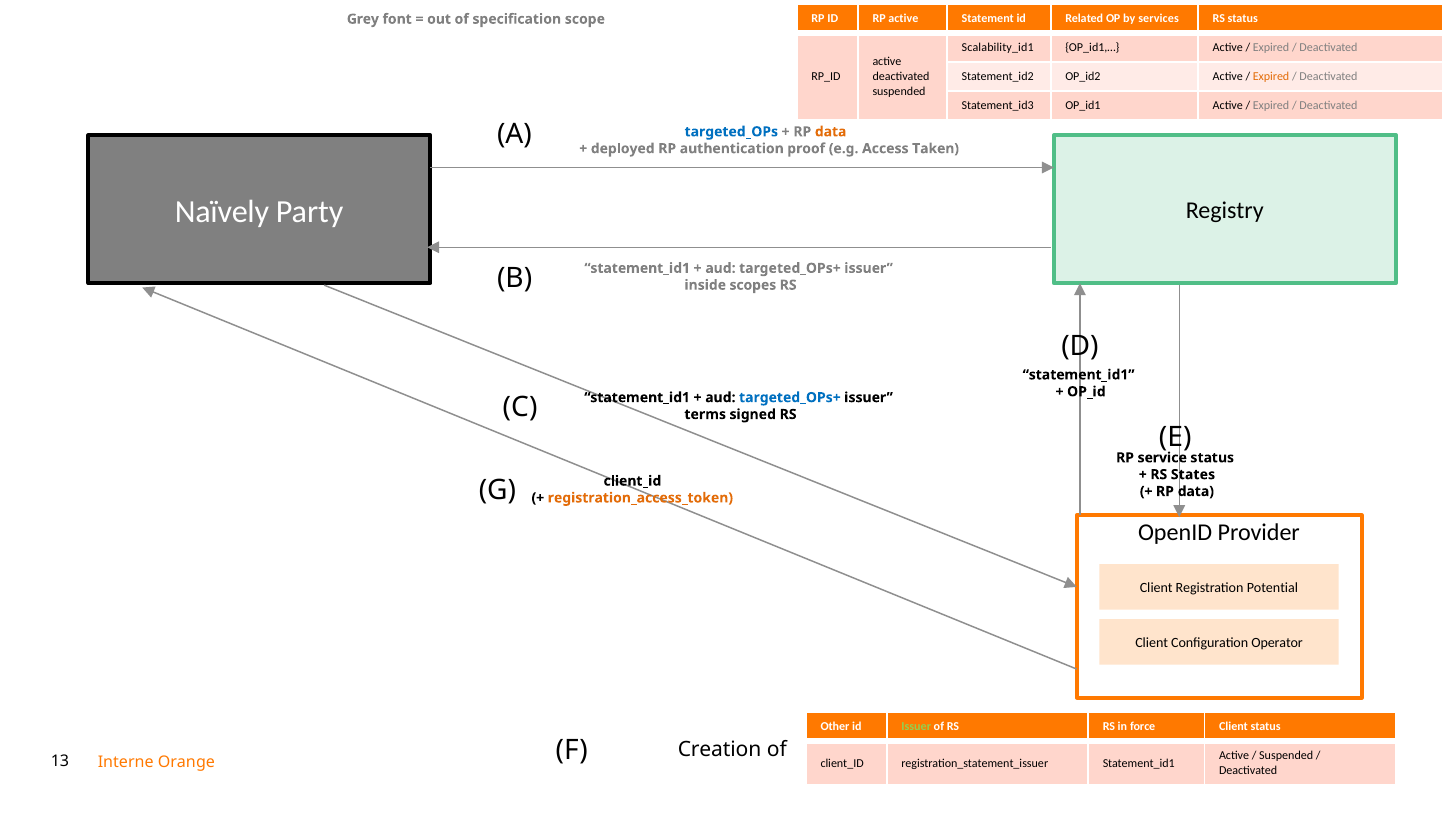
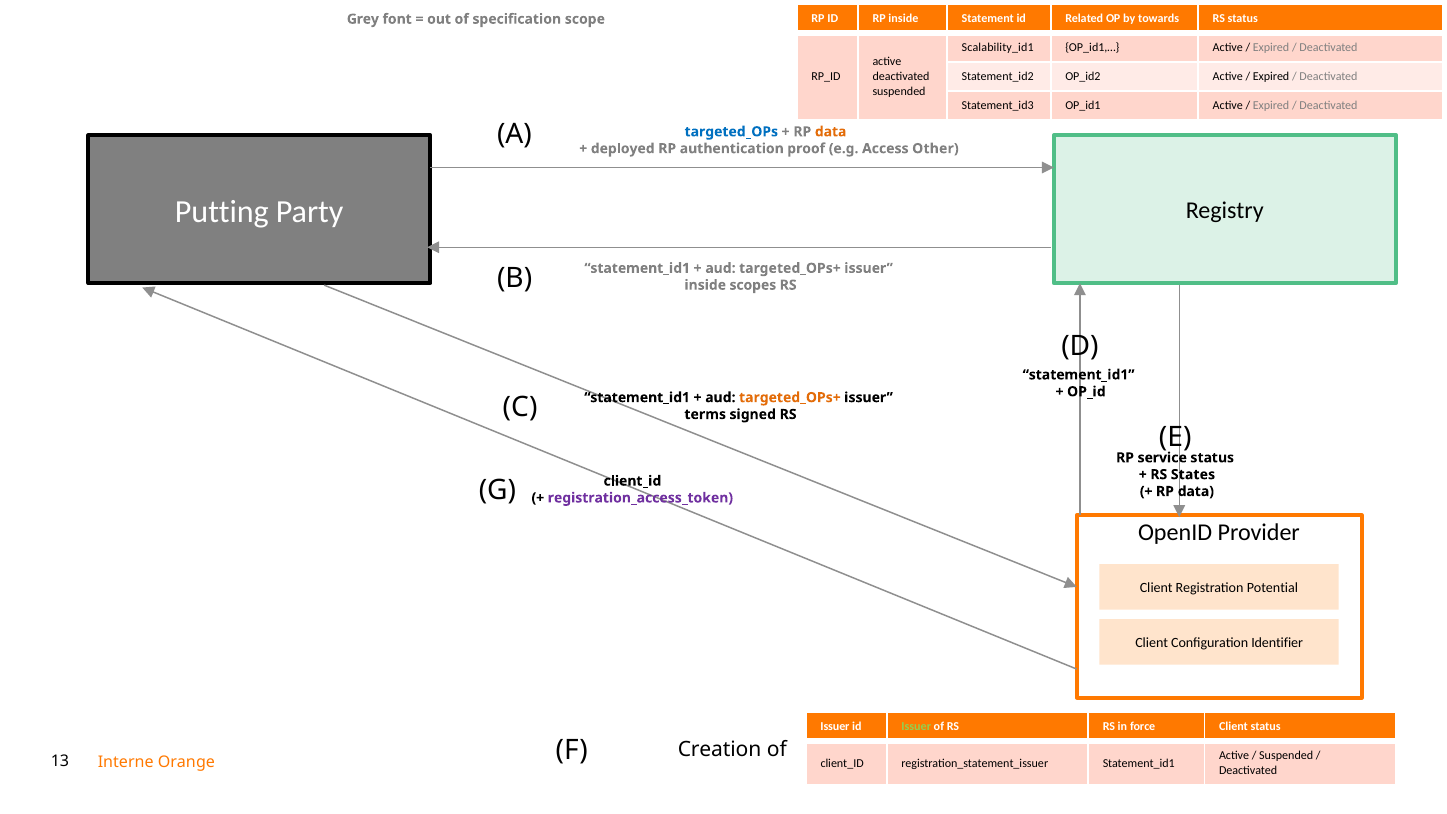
RP active: active -> inside
services: services -> towards
Expired at (1271, 77) colour: orange -> black
Taken: Taken -> Other
Naïvely: Naïvely -> Putting
targeted_OPs+ at (790, 397) colour: blue -> orange
registration_access_token colour: orange -> purple
Operator: Operator -> Identifier
Other at (835, 727): Other -> Issuer
